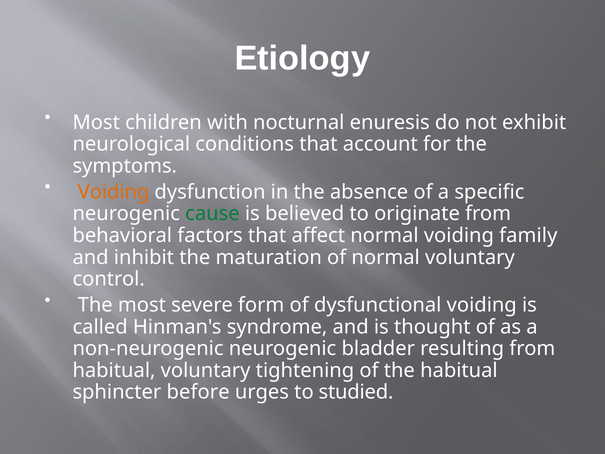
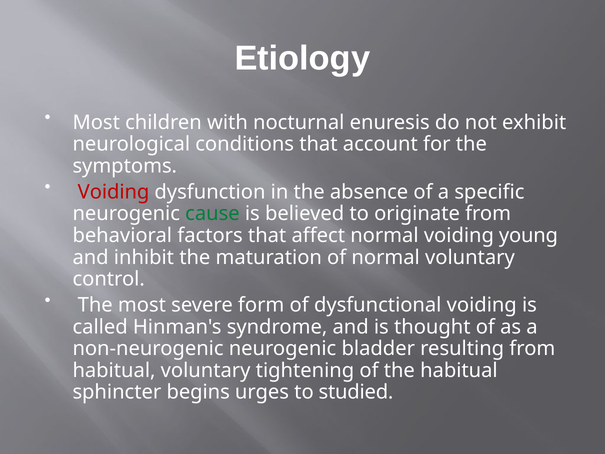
Voiding at (114, 192) colour: orange -> red
family: family -> young
before: before -> begins
